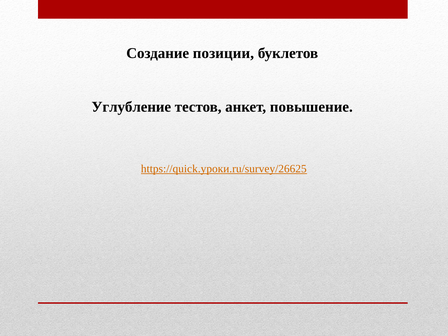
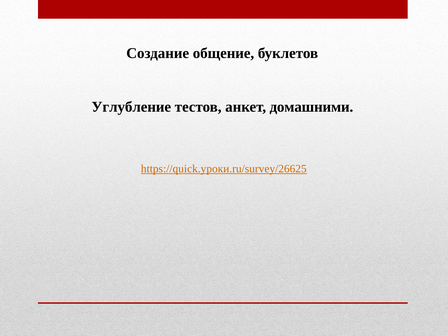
позиции: позиции -> общение
повышение: повышение -> домашними
